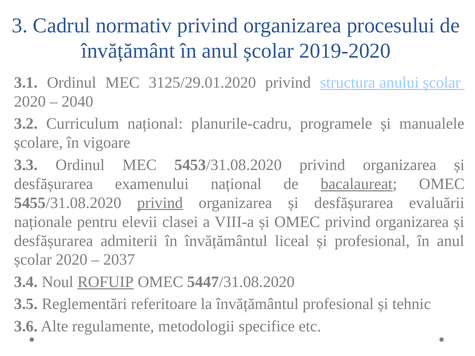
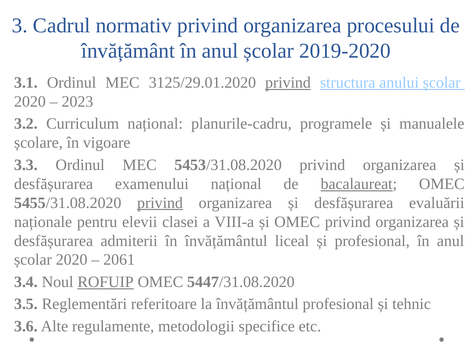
privind at (288, 83) underline: none -> present
2040: 2040 -> 2023
2037: 2037 -> 2061
